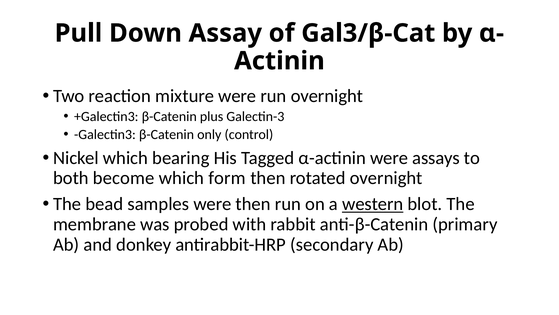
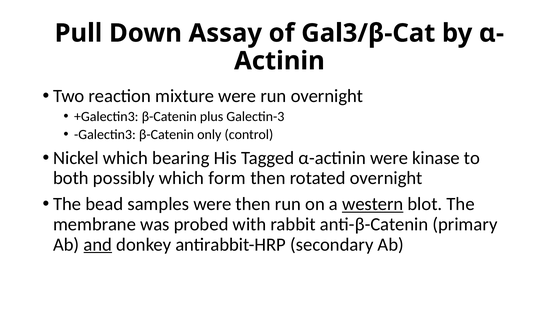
assays: assays -> kinase
become: become -> possibly
and underline: none -> present
